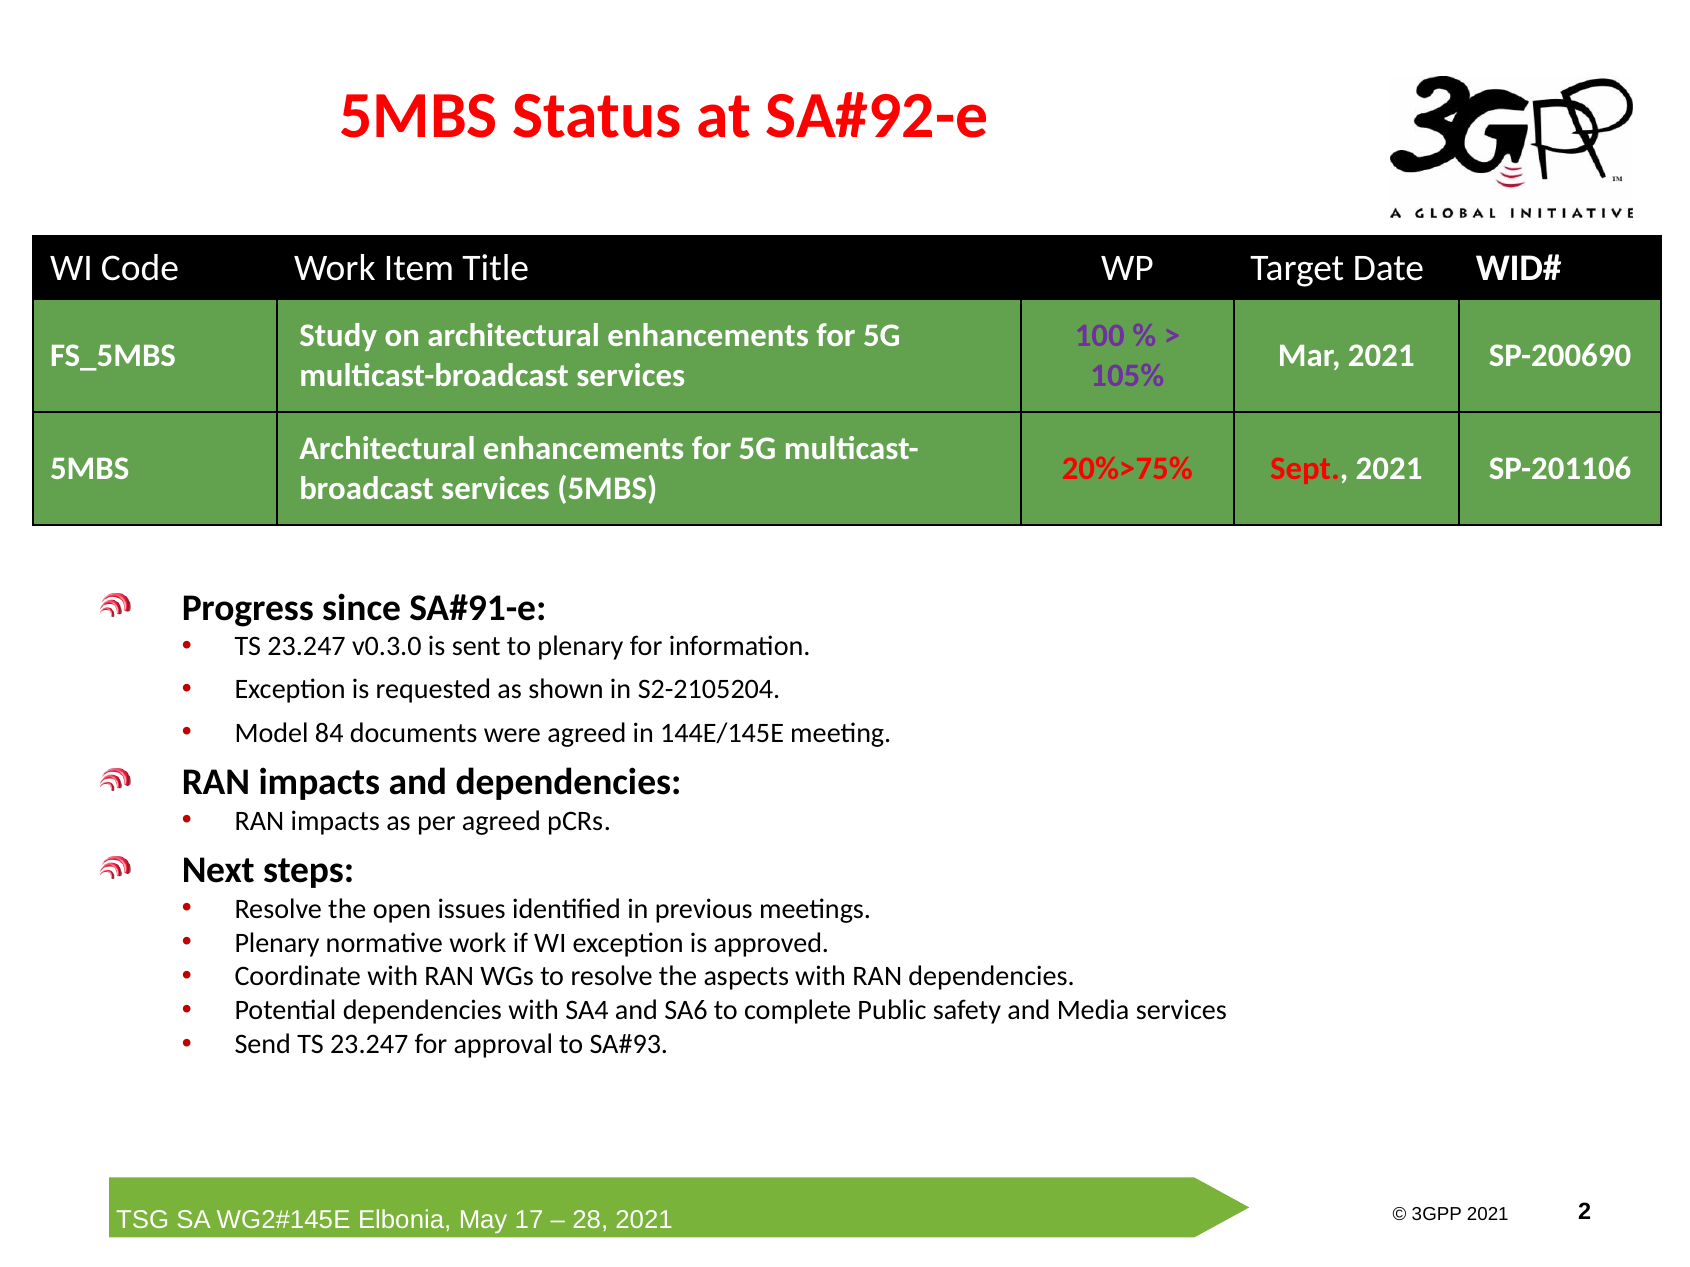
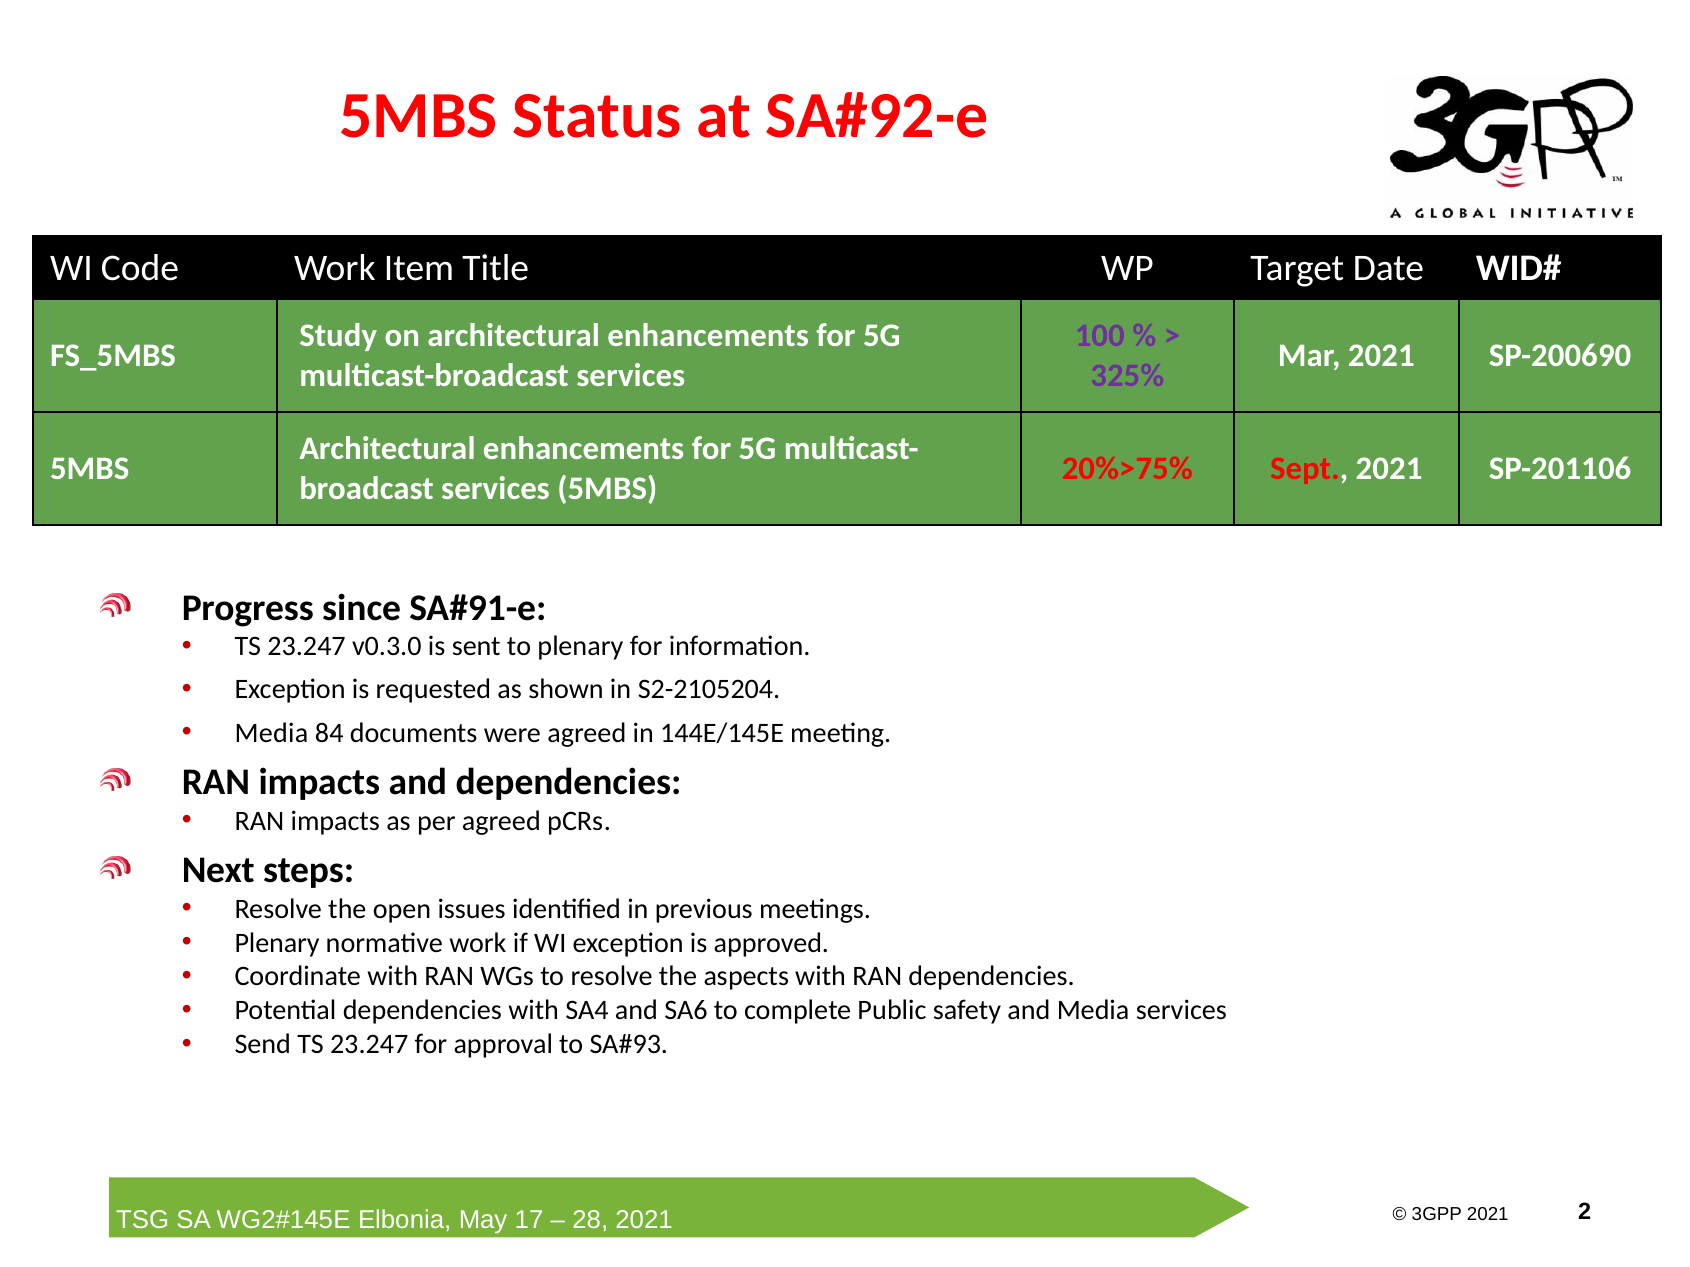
105%: 105% -> 325%
Model at (272, 733): Model -> Media
